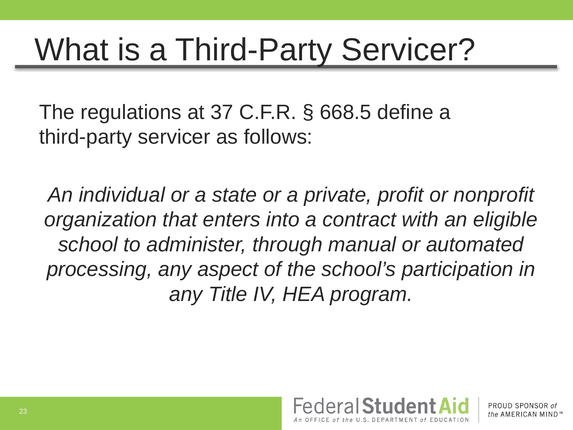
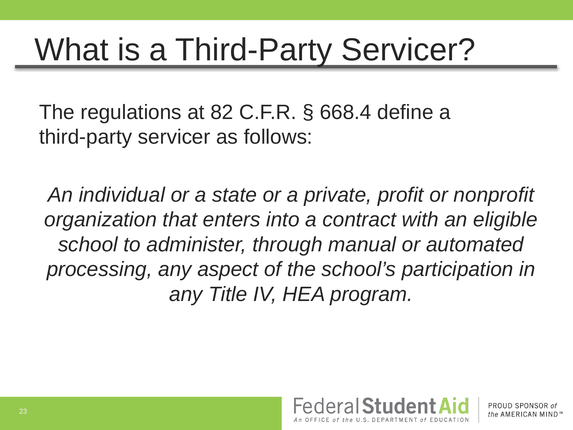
37: 37 -> 82
668.5: 668.5 -> 668.4
